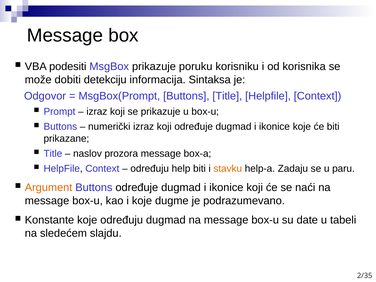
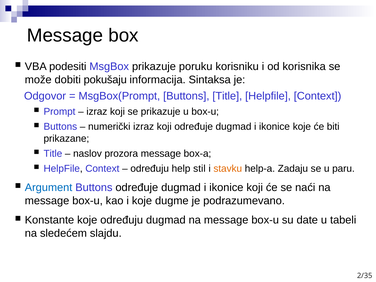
detekciju: detekciju -> pokušaju
help biti: biti -> stil
Argument colour: orange -> blue
